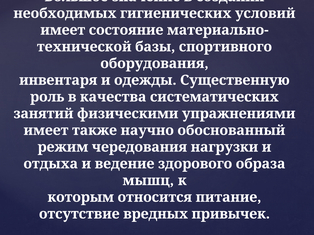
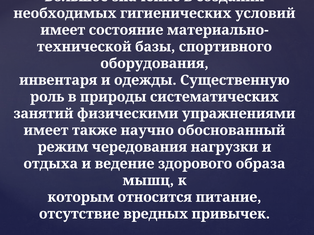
качества: качества -> природы
